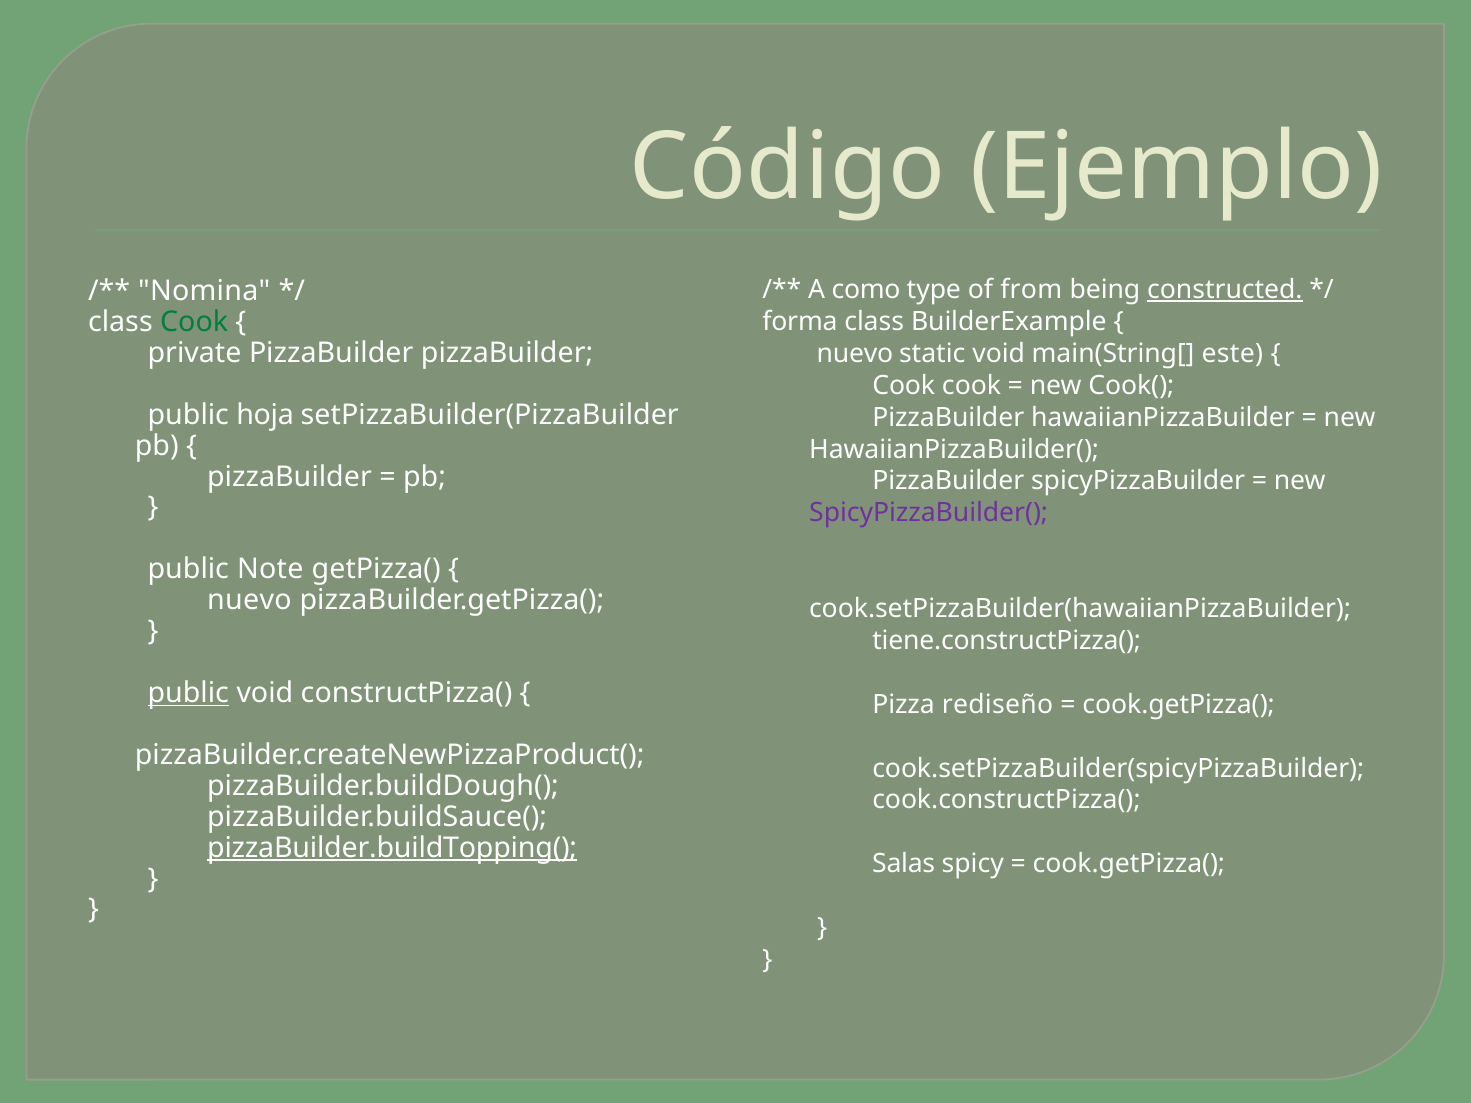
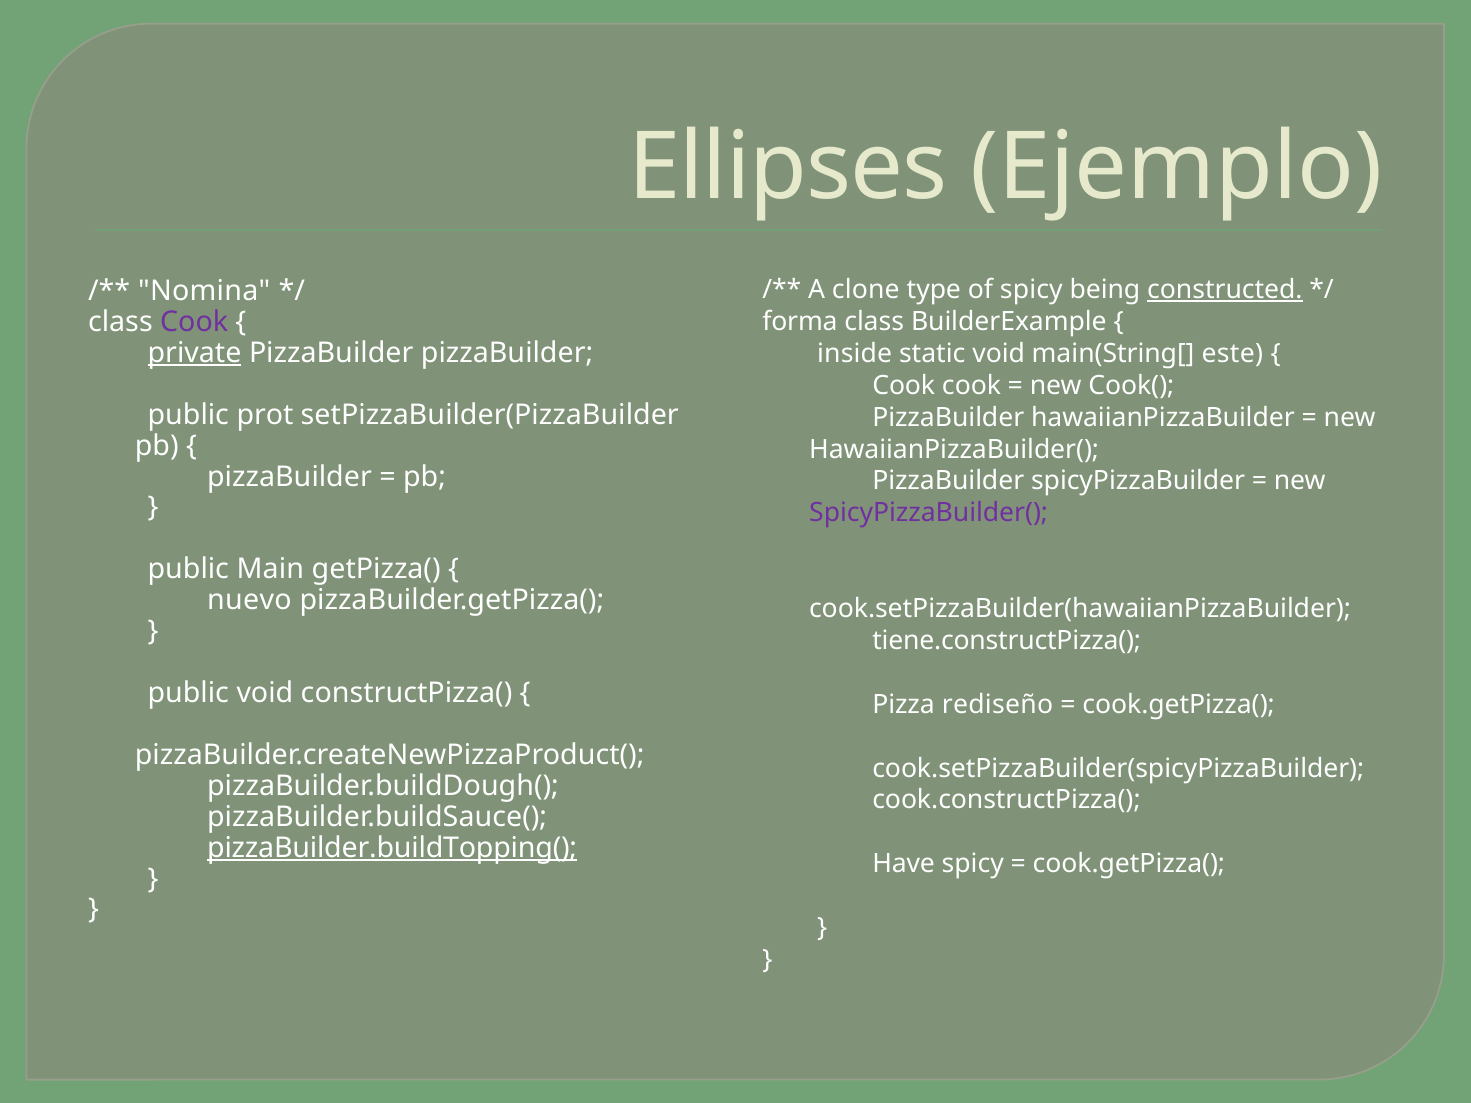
Código: Código -> Ellipses
como: como -> clone
of from: from -> spicy
Cook at (194, 322) colour: green -> purple
private underline: none -> present
nuevo at (855, 354): nuevo -> inside
hoja: hoja -> prot
Note: Note -> Main
public at (188, 693) underline: present -> none
Salas: Salas -> Have
